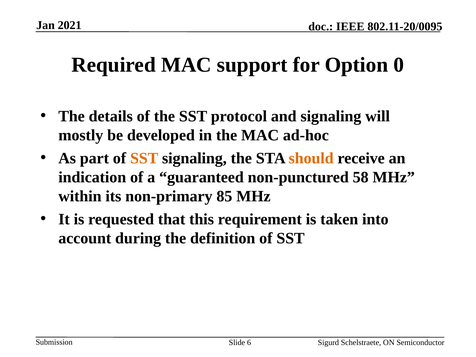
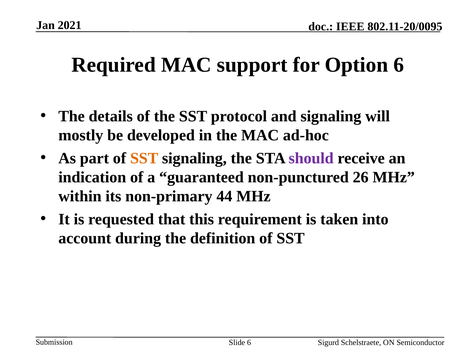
Option 0: 0 -> 6
should colour: orange -> purple
58: 58 -> 26
85: 85 -> 44
